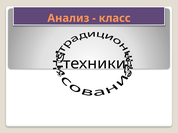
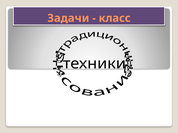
Анализ: Анализ -> Задачи
